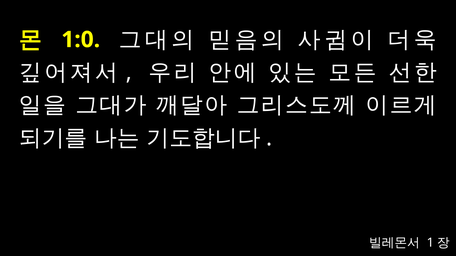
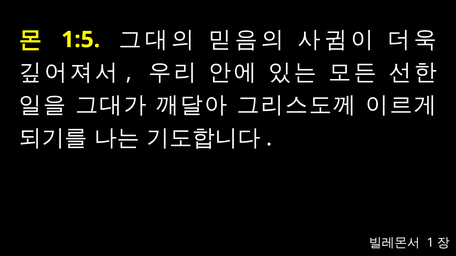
1:0: 1:0 -> 1:5
